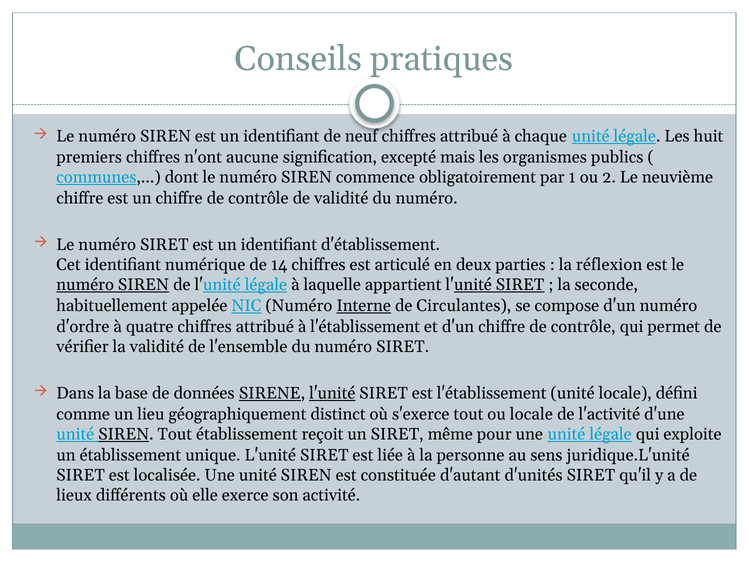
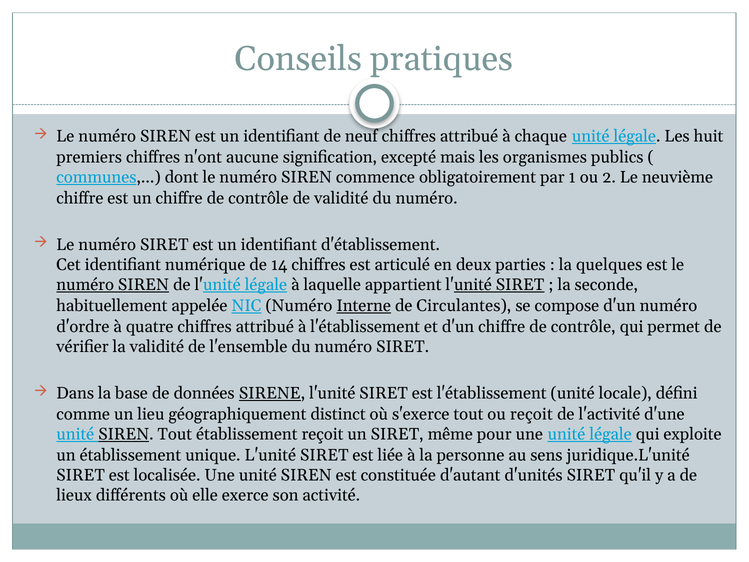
réflexion: réflexion -> quelques
l'unité at (332, 393) underline: present -> none
ou locale: locale -> reçoit
